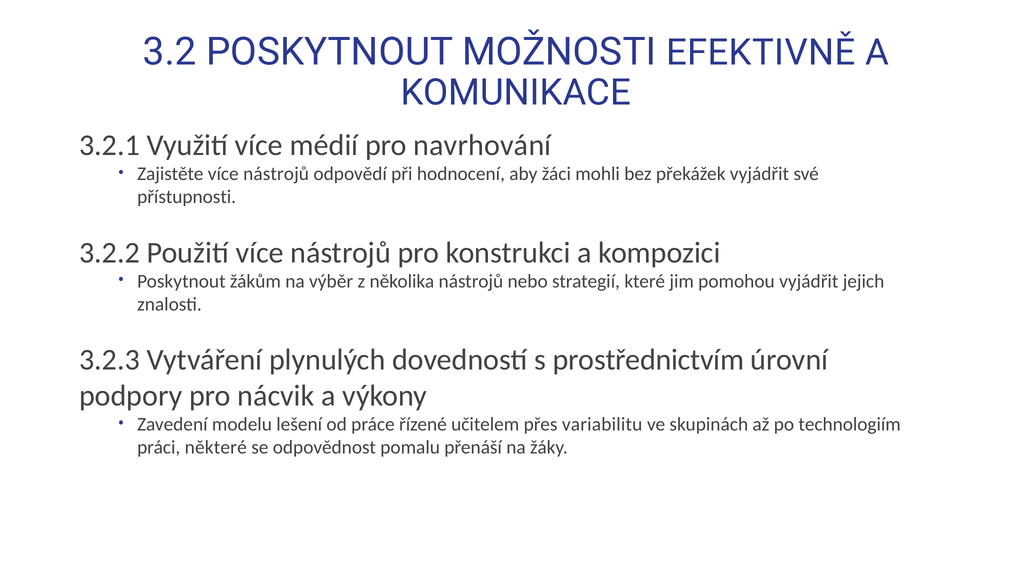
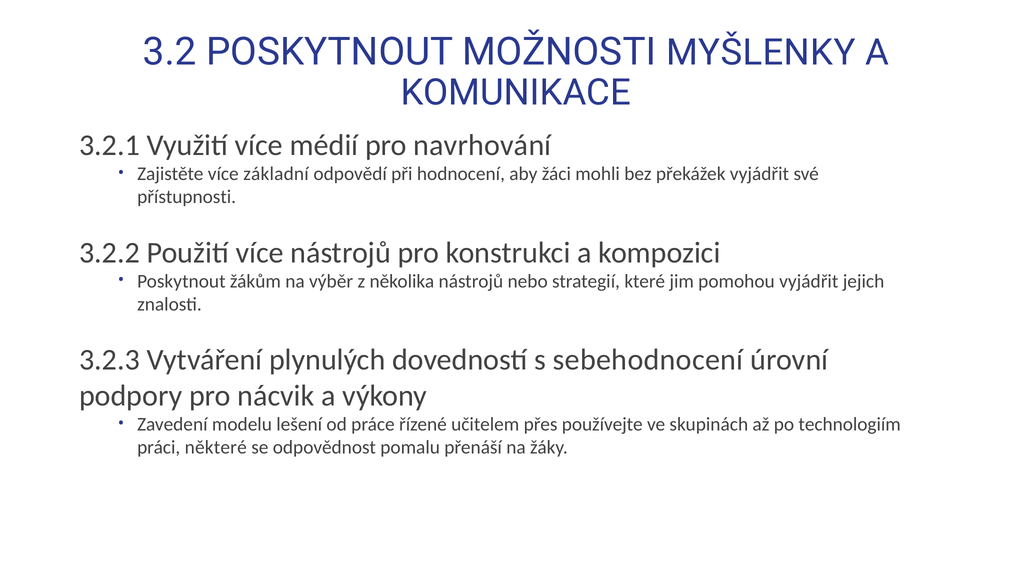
EFEKTIVNĚ: EFEKTIVNĚ -> MYŠLENKY
Zajistěte více nástrojů: nástrojů -> základní
prostřednictvím: prostřednictvím -> sebehodnocení
variabilitu: variabilitu -> používejte
